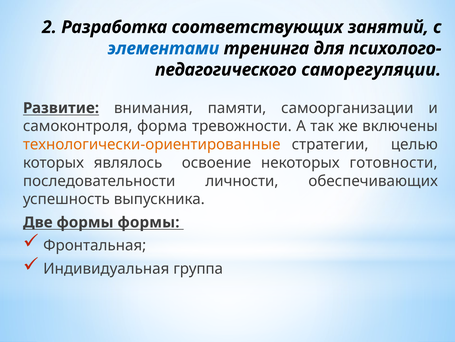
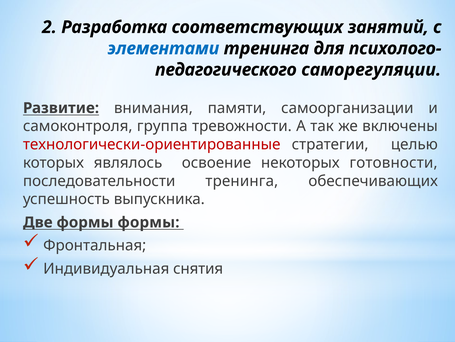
форма: форма -> группа
технологически-ориентированные colour: orange -> red
последовательности личности: личности -> тренинга
группа: группа -> снятия
